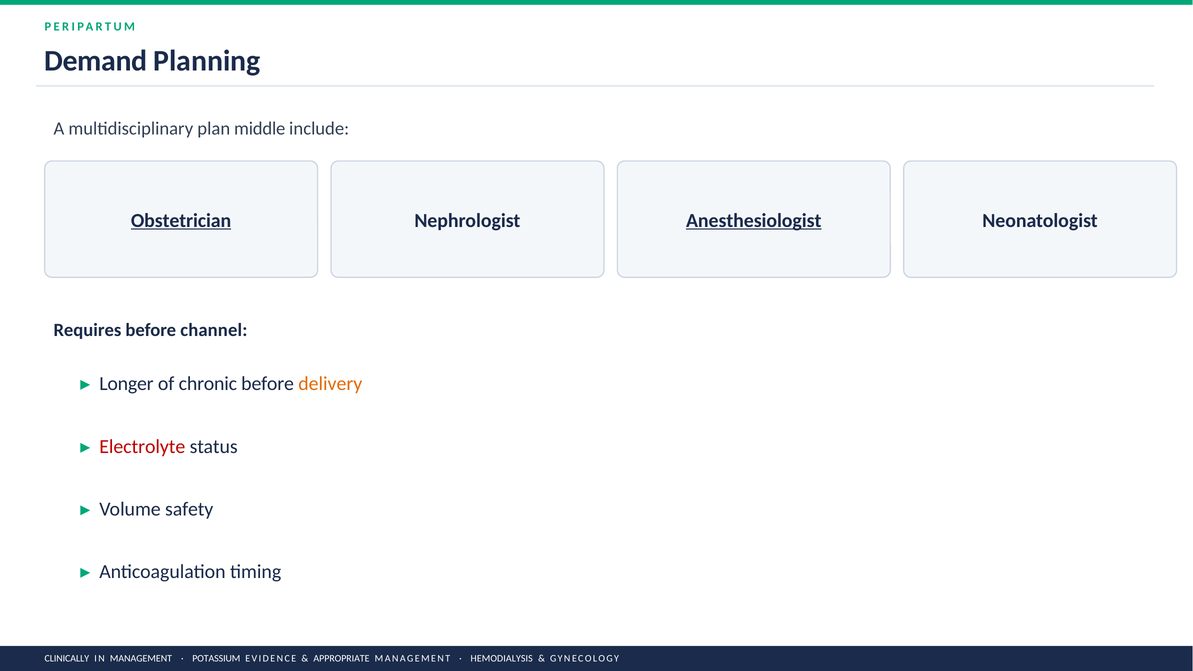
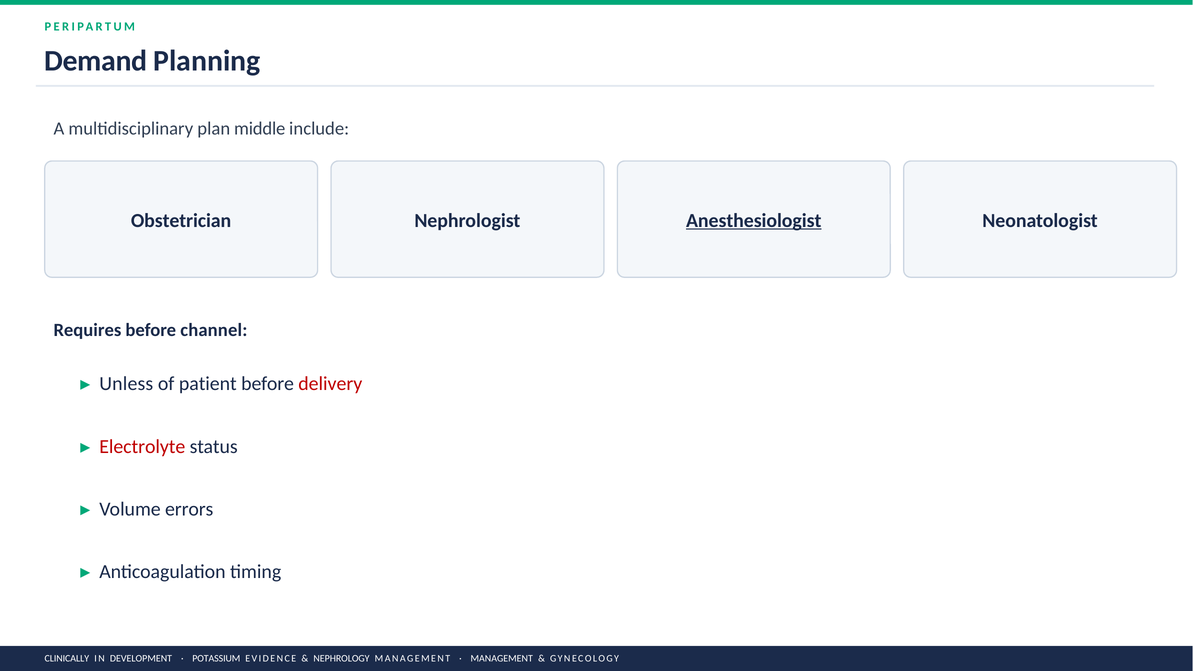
Obstetrician underline: present -> none
Longer: Longer -> Unless
chronic: chronic -> patient
delivery colour: orange -> red
safety: safety -> errors
IN MANAGEMENT: MANAGEMENT -> DEVELOPMENT
APPROPRIATE: APPROPRIATE -> NEPHROLOGY
HEMODIALYSIS at (502, 658): HEMODIALYSIS -> MANAGEMENT
